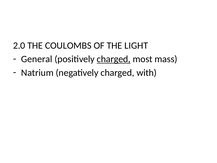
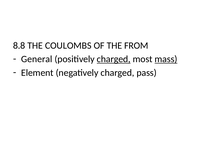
2.0: 2.0 -> 8.8
LIGHT: LIGHT -> FROM
mass underline: none -> present
Natrium: Natrium -> Element
with: with -> pass
